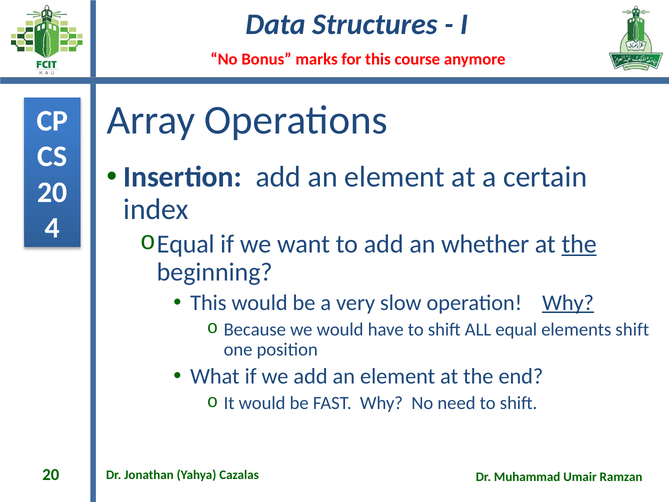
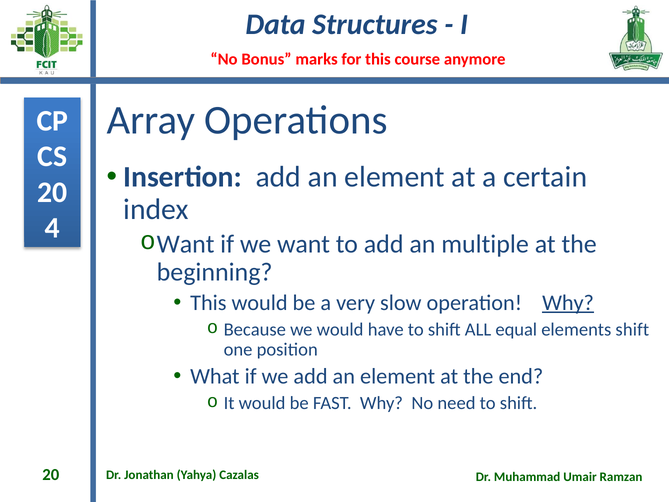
Equal at (186, 244): Equal -> Want
whether: whether -> multiple
the at (579, 244) underline: present -> none
